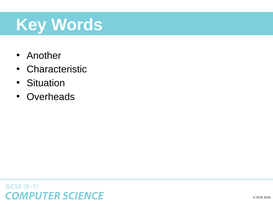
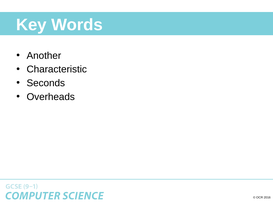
Situation: Situation -> Seconds
